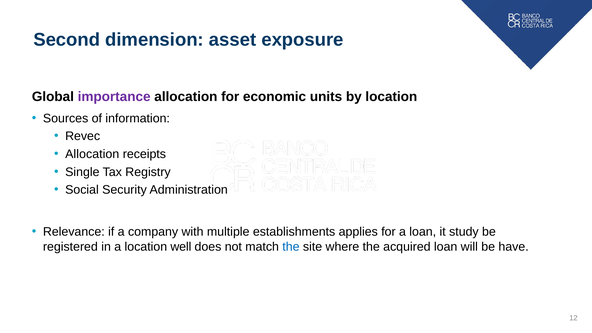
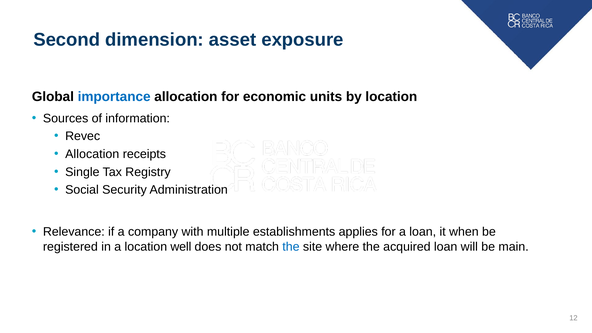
importance colour: purple -> blue
study: study -> when
have: have -> main
